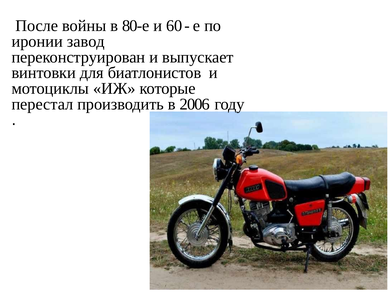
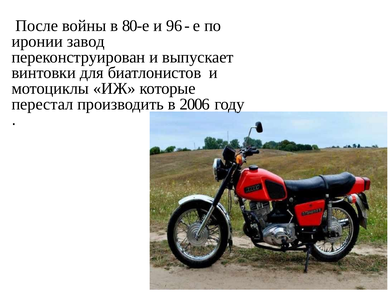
60: 60 -> 96
